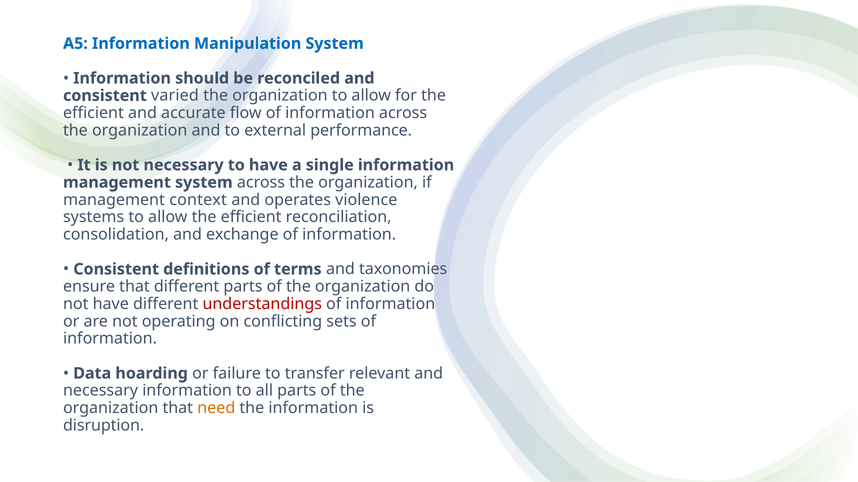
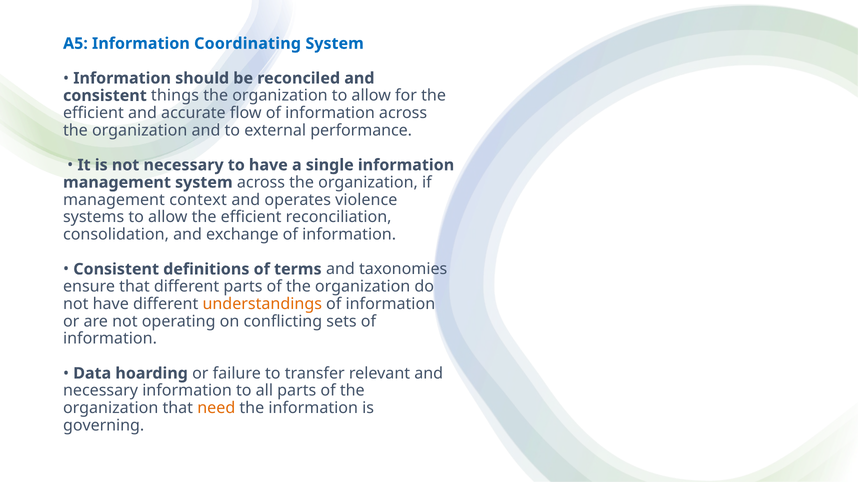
Manipulation: Manipulation -> Coordinating
varied: varied -> things
understandings colour: red -> orange
disruption: disruption -> governing
